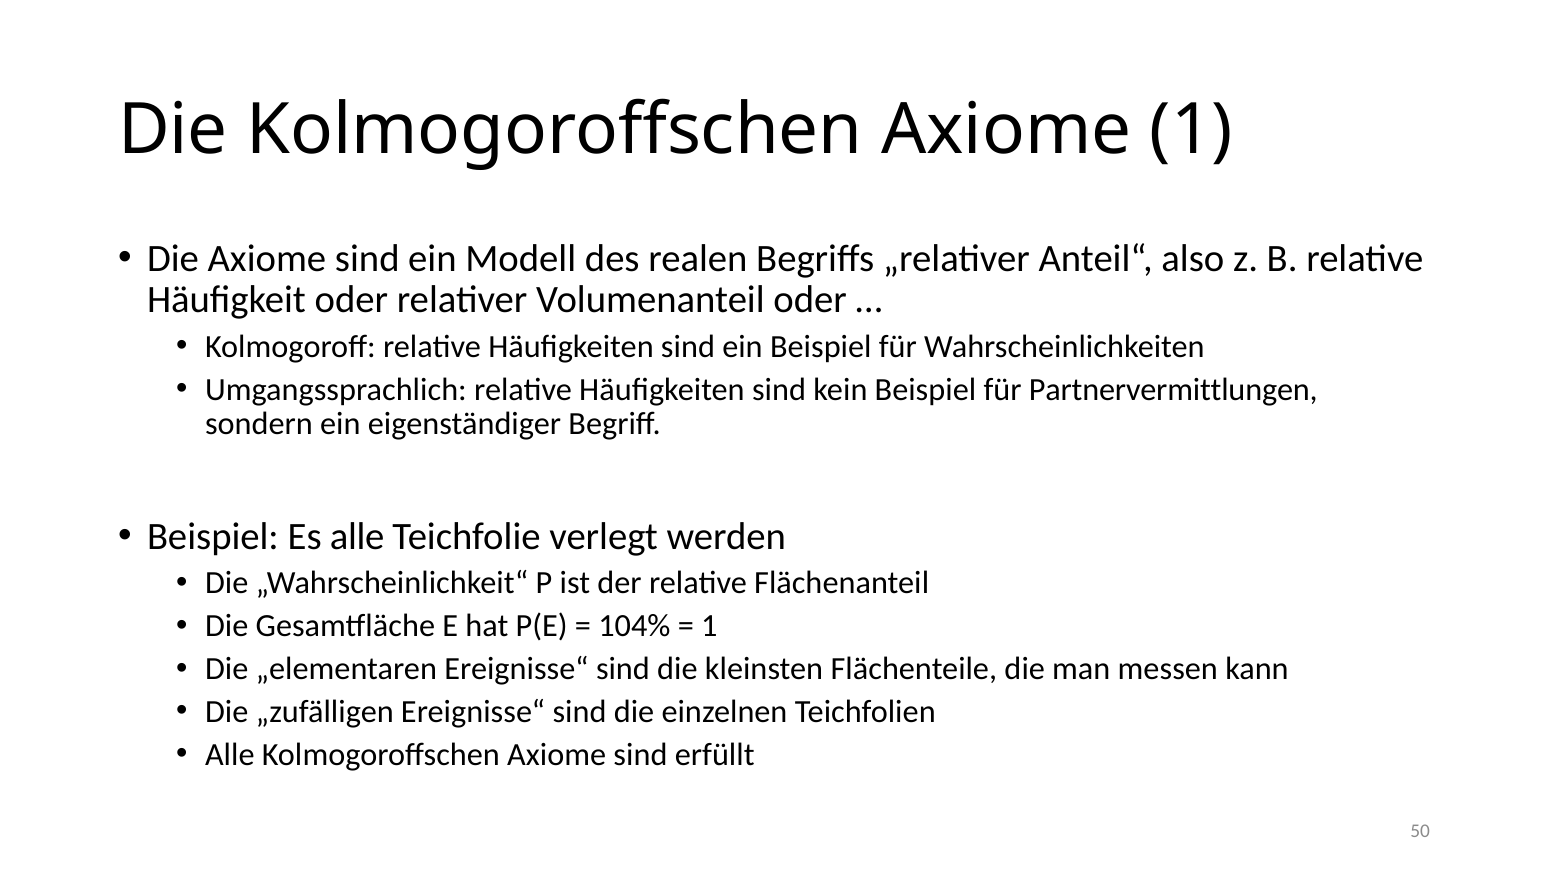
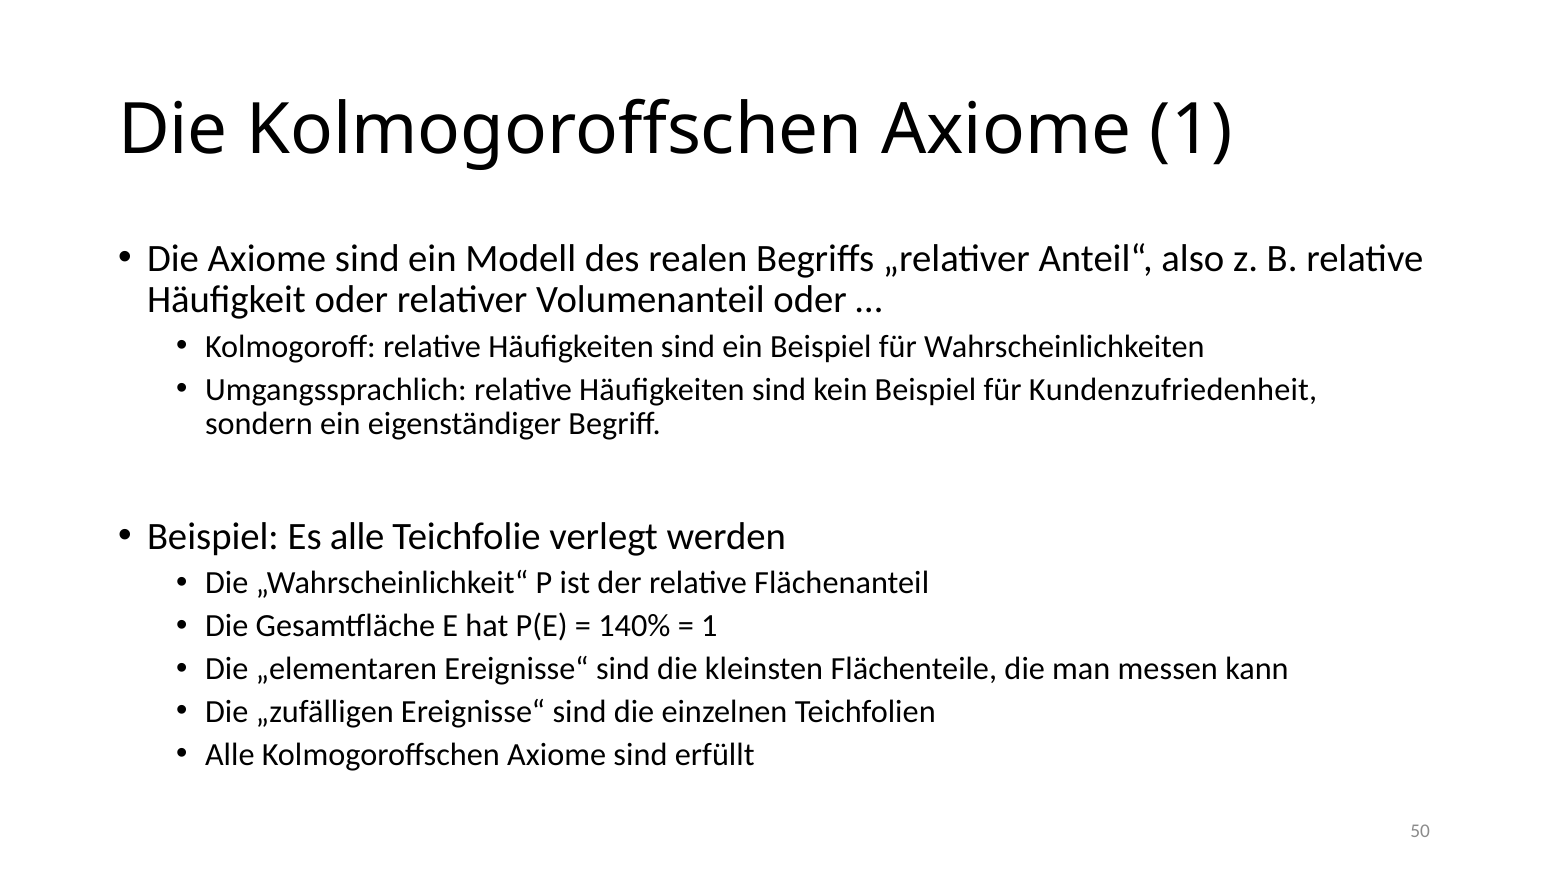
Partnervermittlungen: Partnervermittlungen -> Kundenzufriedenheit
104%: 104% -> 140%
